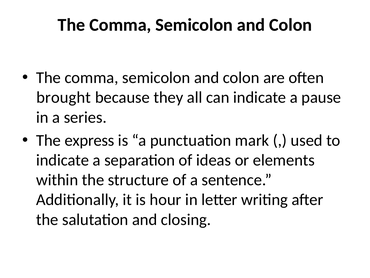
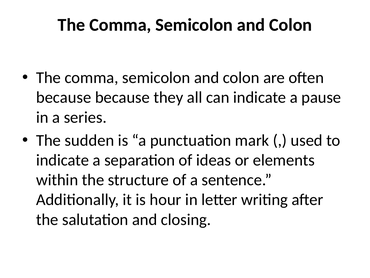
brought at (64, 97): brought -> because
express: express -> sudden
